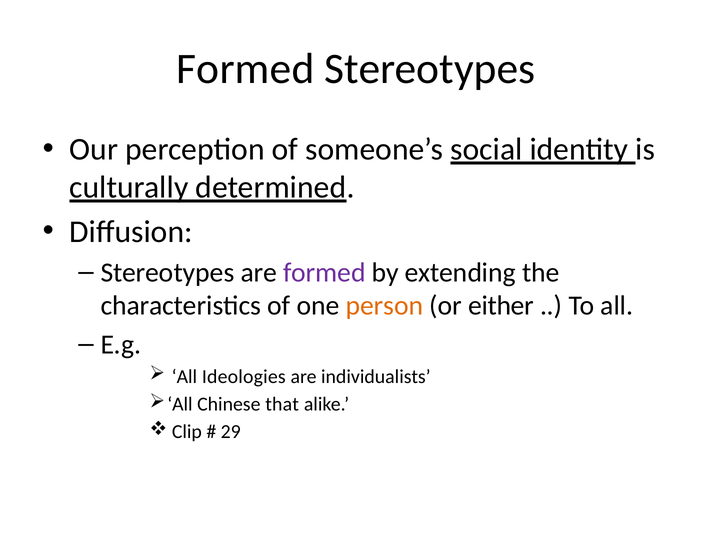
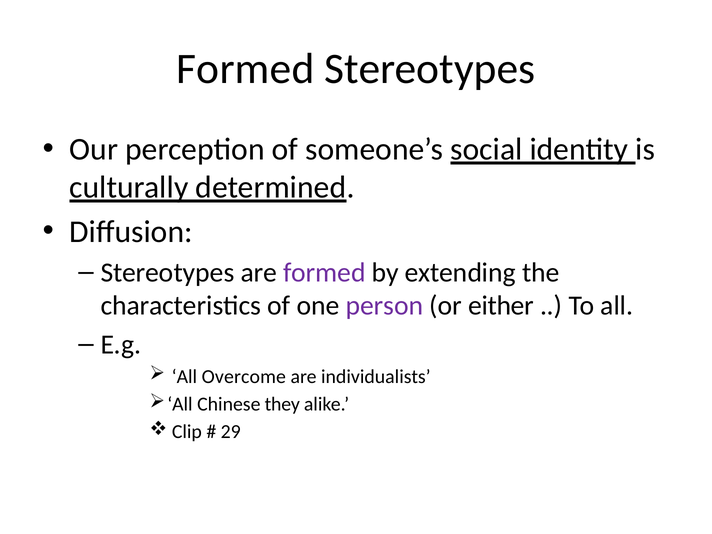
person colour: orange -> purple
Ideologies: Ideologies -> Overcome
that: that -> they
